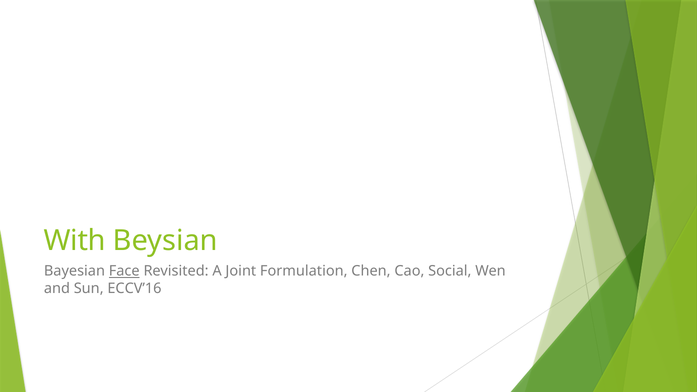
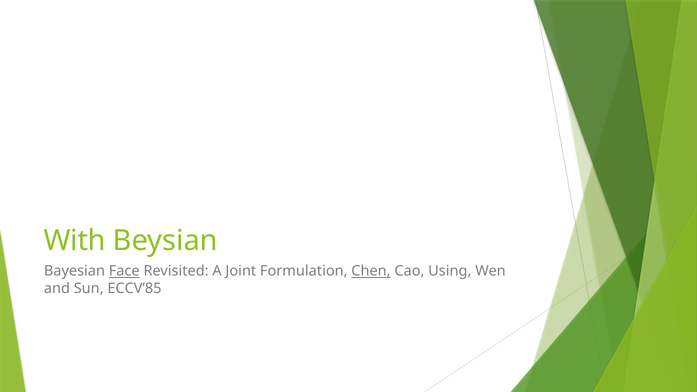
Chen underline: none -> present
Social: Social -> Using
ECCV’16: ECCV’16 -> ECCV’85
